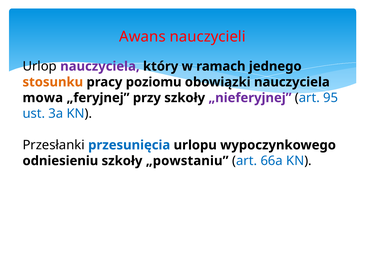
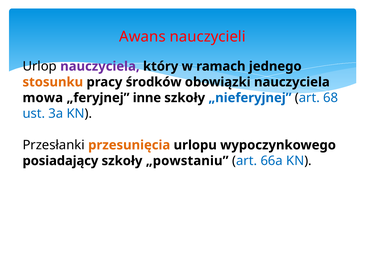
poziomu: poziomu -> środków
przy: przy -> inne
„nieferyjnej colour: purple -> blue
95: 95 -> 68
przesunięcia colour: blue -> orange
odniesieniu: odniesieniu -> posiadający
